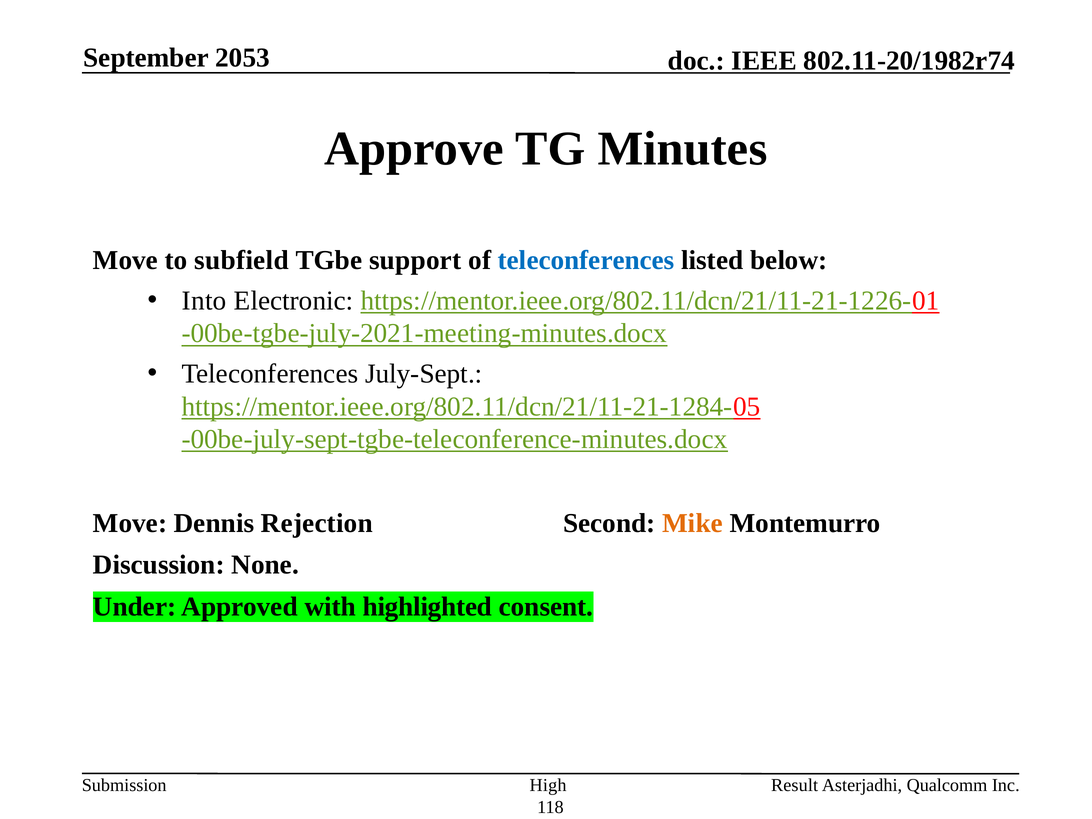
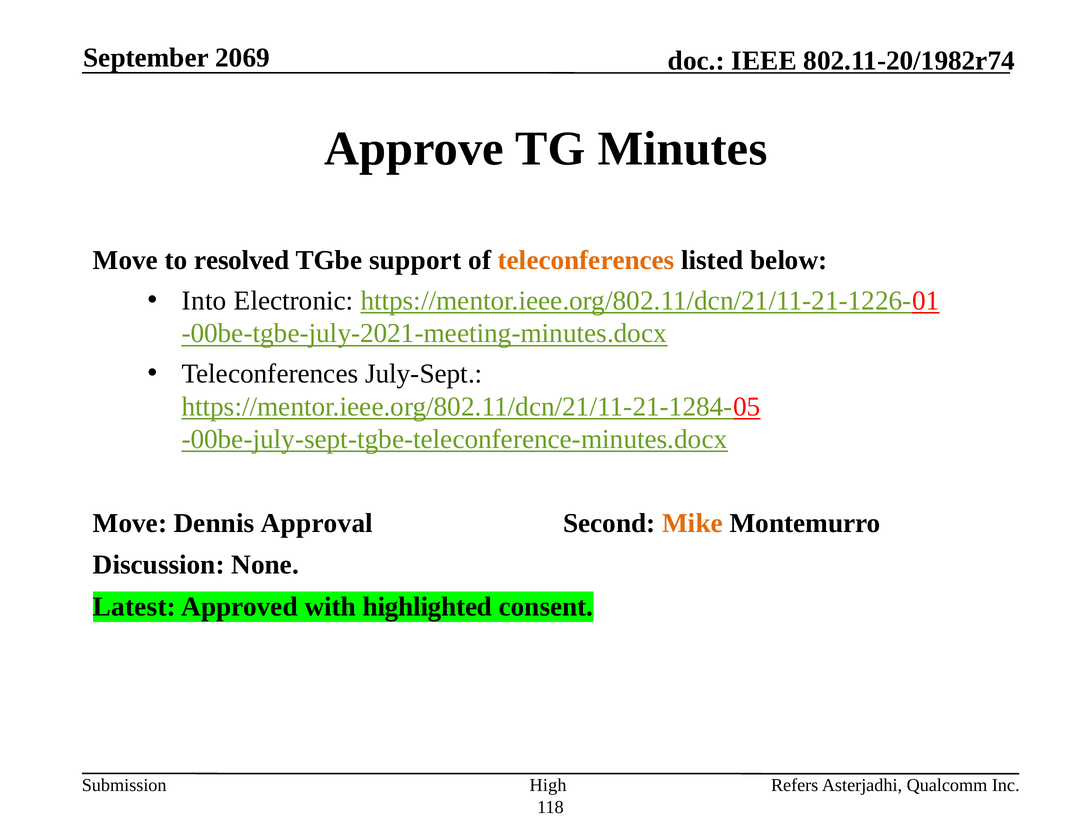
2053: 2053 -> 2069
subfield: subfield -> resolved
teleconferences at (586, 260) colour: blue -> orange
Rejection: Rejection -> Approval
Under: Under -> Latest
Result: Result -> Refers
